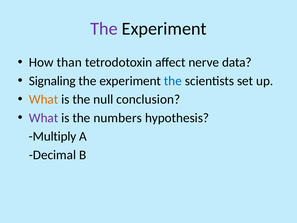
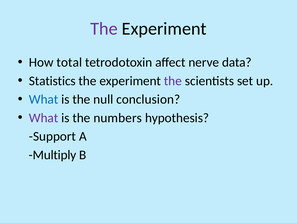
than: than -> total
Signaling: Signaling -> Statistics
the at (173, 81) colour: blue -> purple
What at (44, 99) colour: orange -> blue
Multiply: Multiply -> Support
Decimal: Decimal -> Multiply
